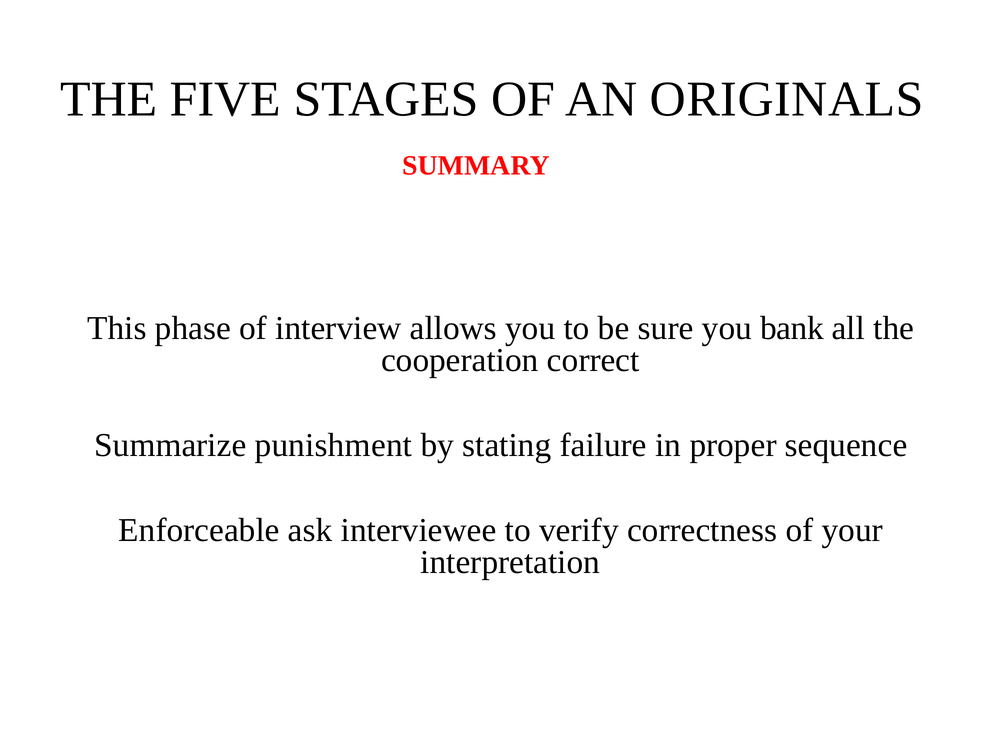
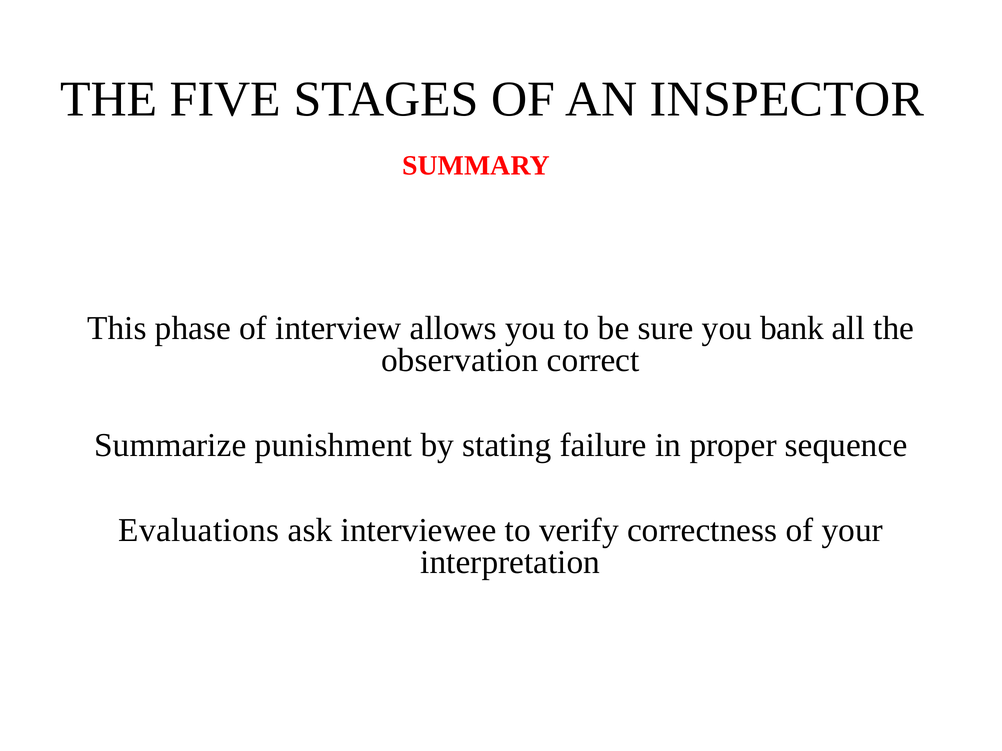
ORIGINALS: ORIGINALS -> INSPECTOR
cooperation: cooperation -> observation
Enforceable: Enforceable -> Evaluations
